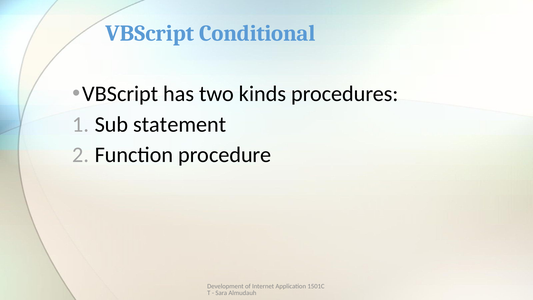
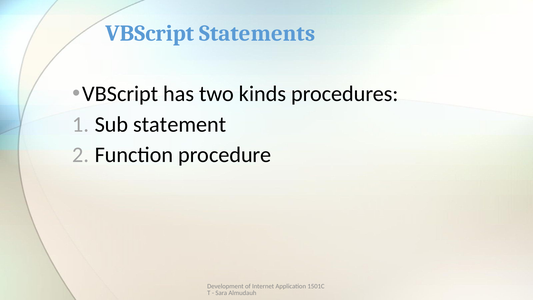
Conditional: Conditional -> Statements
